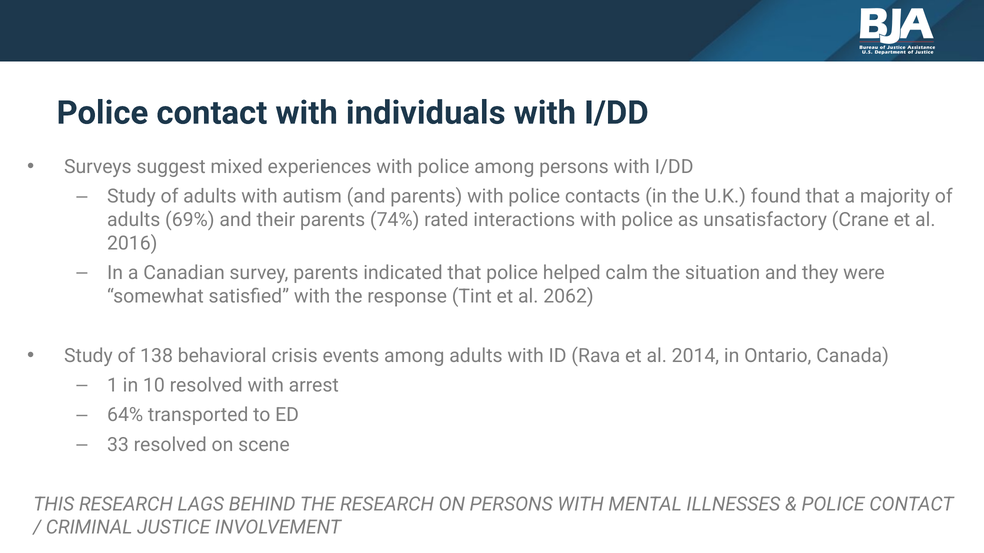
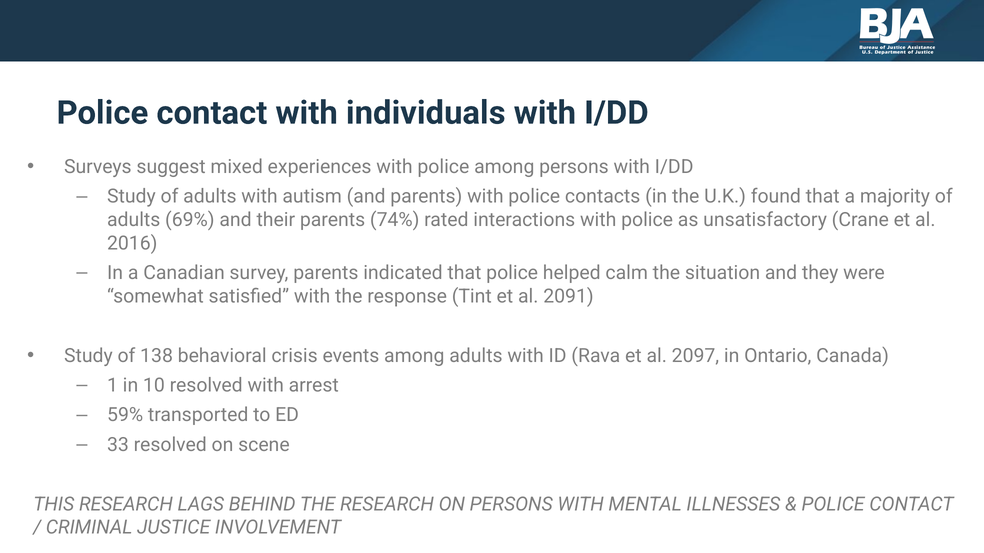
2062: 2062 -> 2091
2014: 2014 -> 2097
64%: 64% -> 59%
